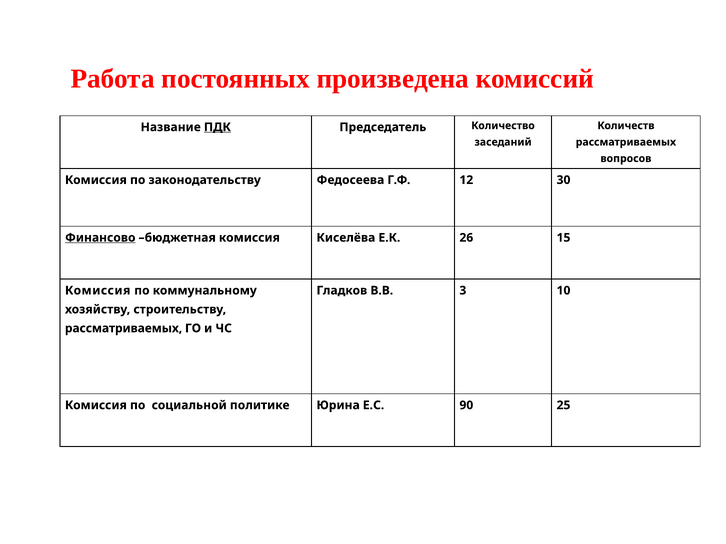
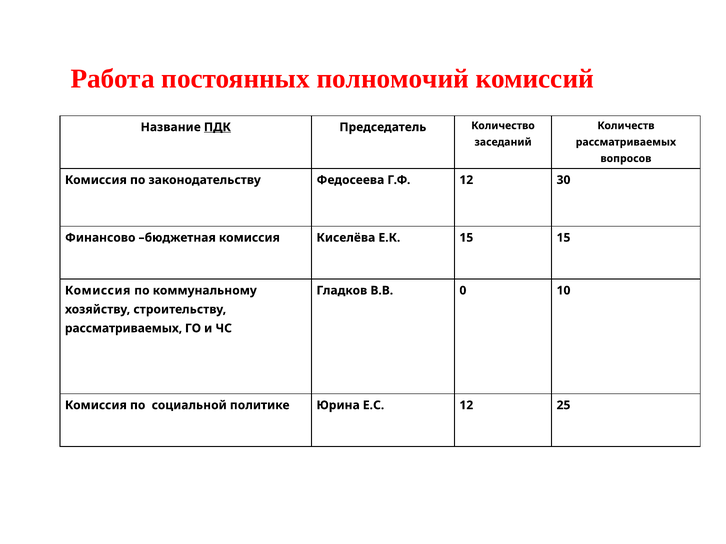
произведена: произведена -> полномочий
Финансово underline: present -> none
Е.К 26: 26 -> 15
3: 3 -> 0
Е.С 90: 90 -> 12
